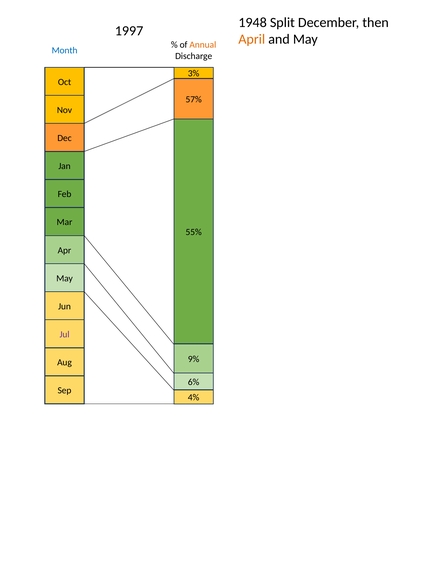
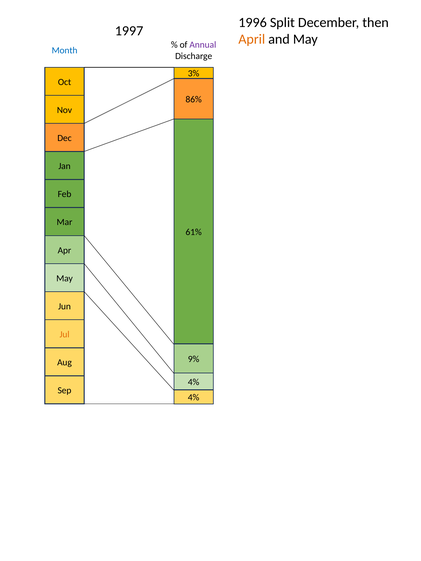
1948: 1948 -> 1996
Annual colour: orange -> purple
57%: 57% -> 86%
55%: 55% -> 61%
Jul colour: purple -> orange
6% at (194, 382): 6% -> 4%
